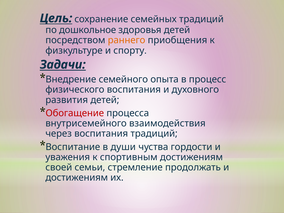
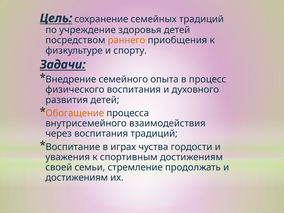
дошкольное: дошкольное -> учреждение
Обогащение colour: red -> orange
души: души -> играх
